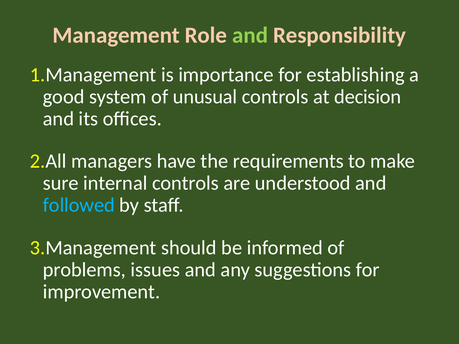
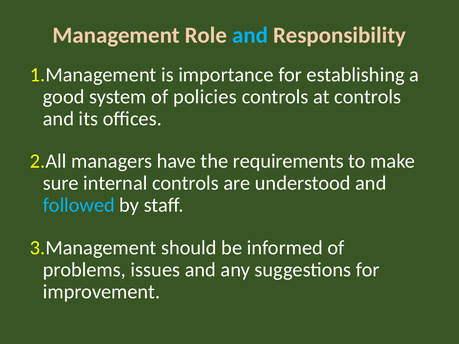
and at (250, 35) colour: light green -> light blue
unusual: unusual -> policies
at decision: decision -> controls
